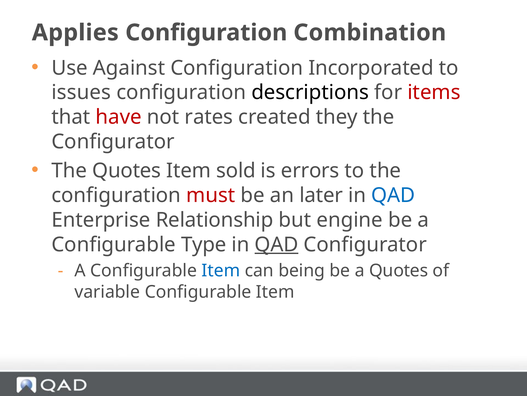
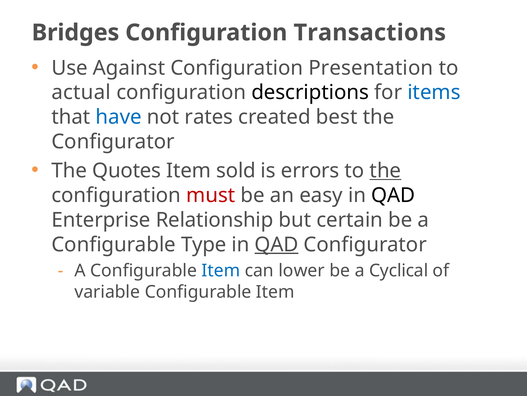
Applies: Applies -> Bridges
Combination: Combination -> Transactions
Incorporated: Incorporated -> Presentation
issues: issues -> actual
items colour: red -> blue
have colour: red -> blue
they: they -> best
the at (385, 170) underline: none -> present
later: later -> easy
QAD at (393, 195) colour: blue -> black
engine: engine -> certain
being: being -> lower
a Quotes: Quotes -> Cyclical
